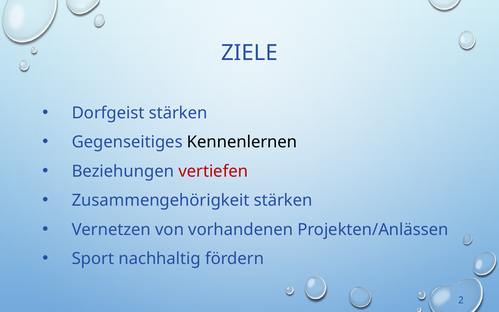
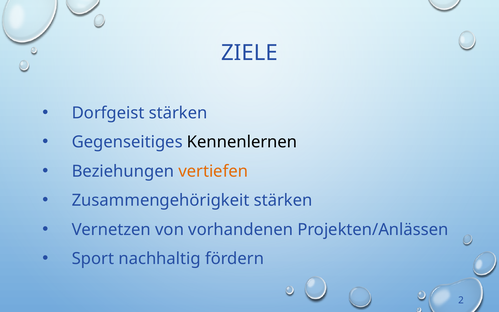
vertiefen colour: red -> orange
